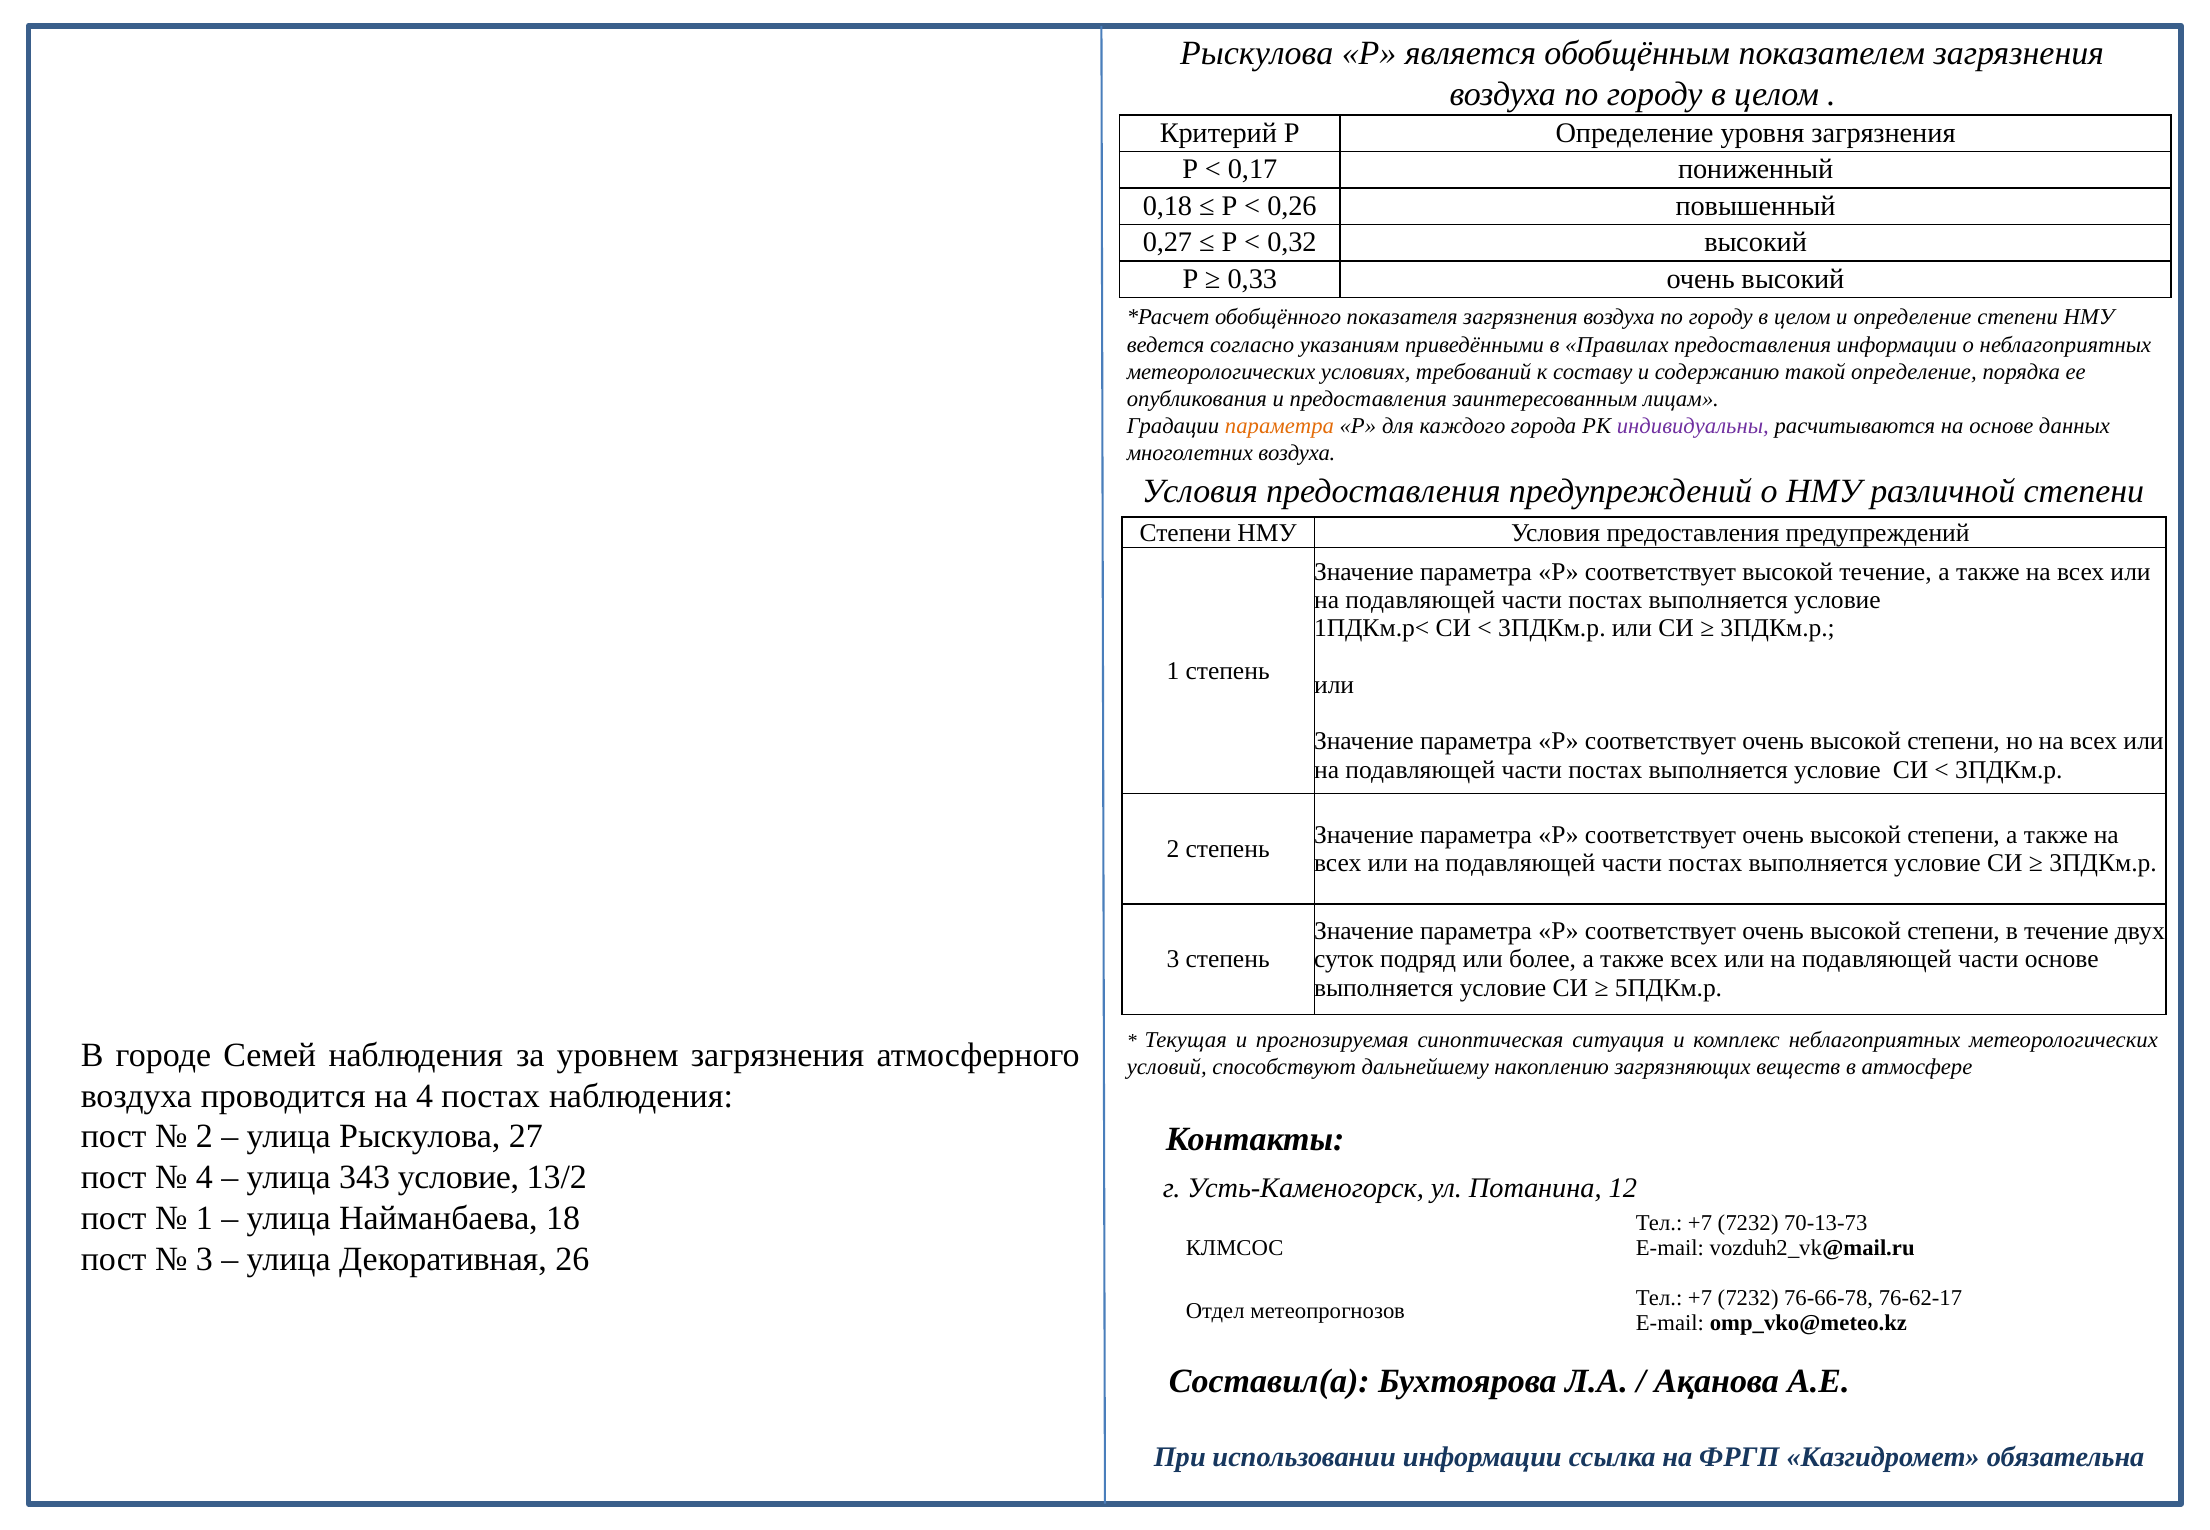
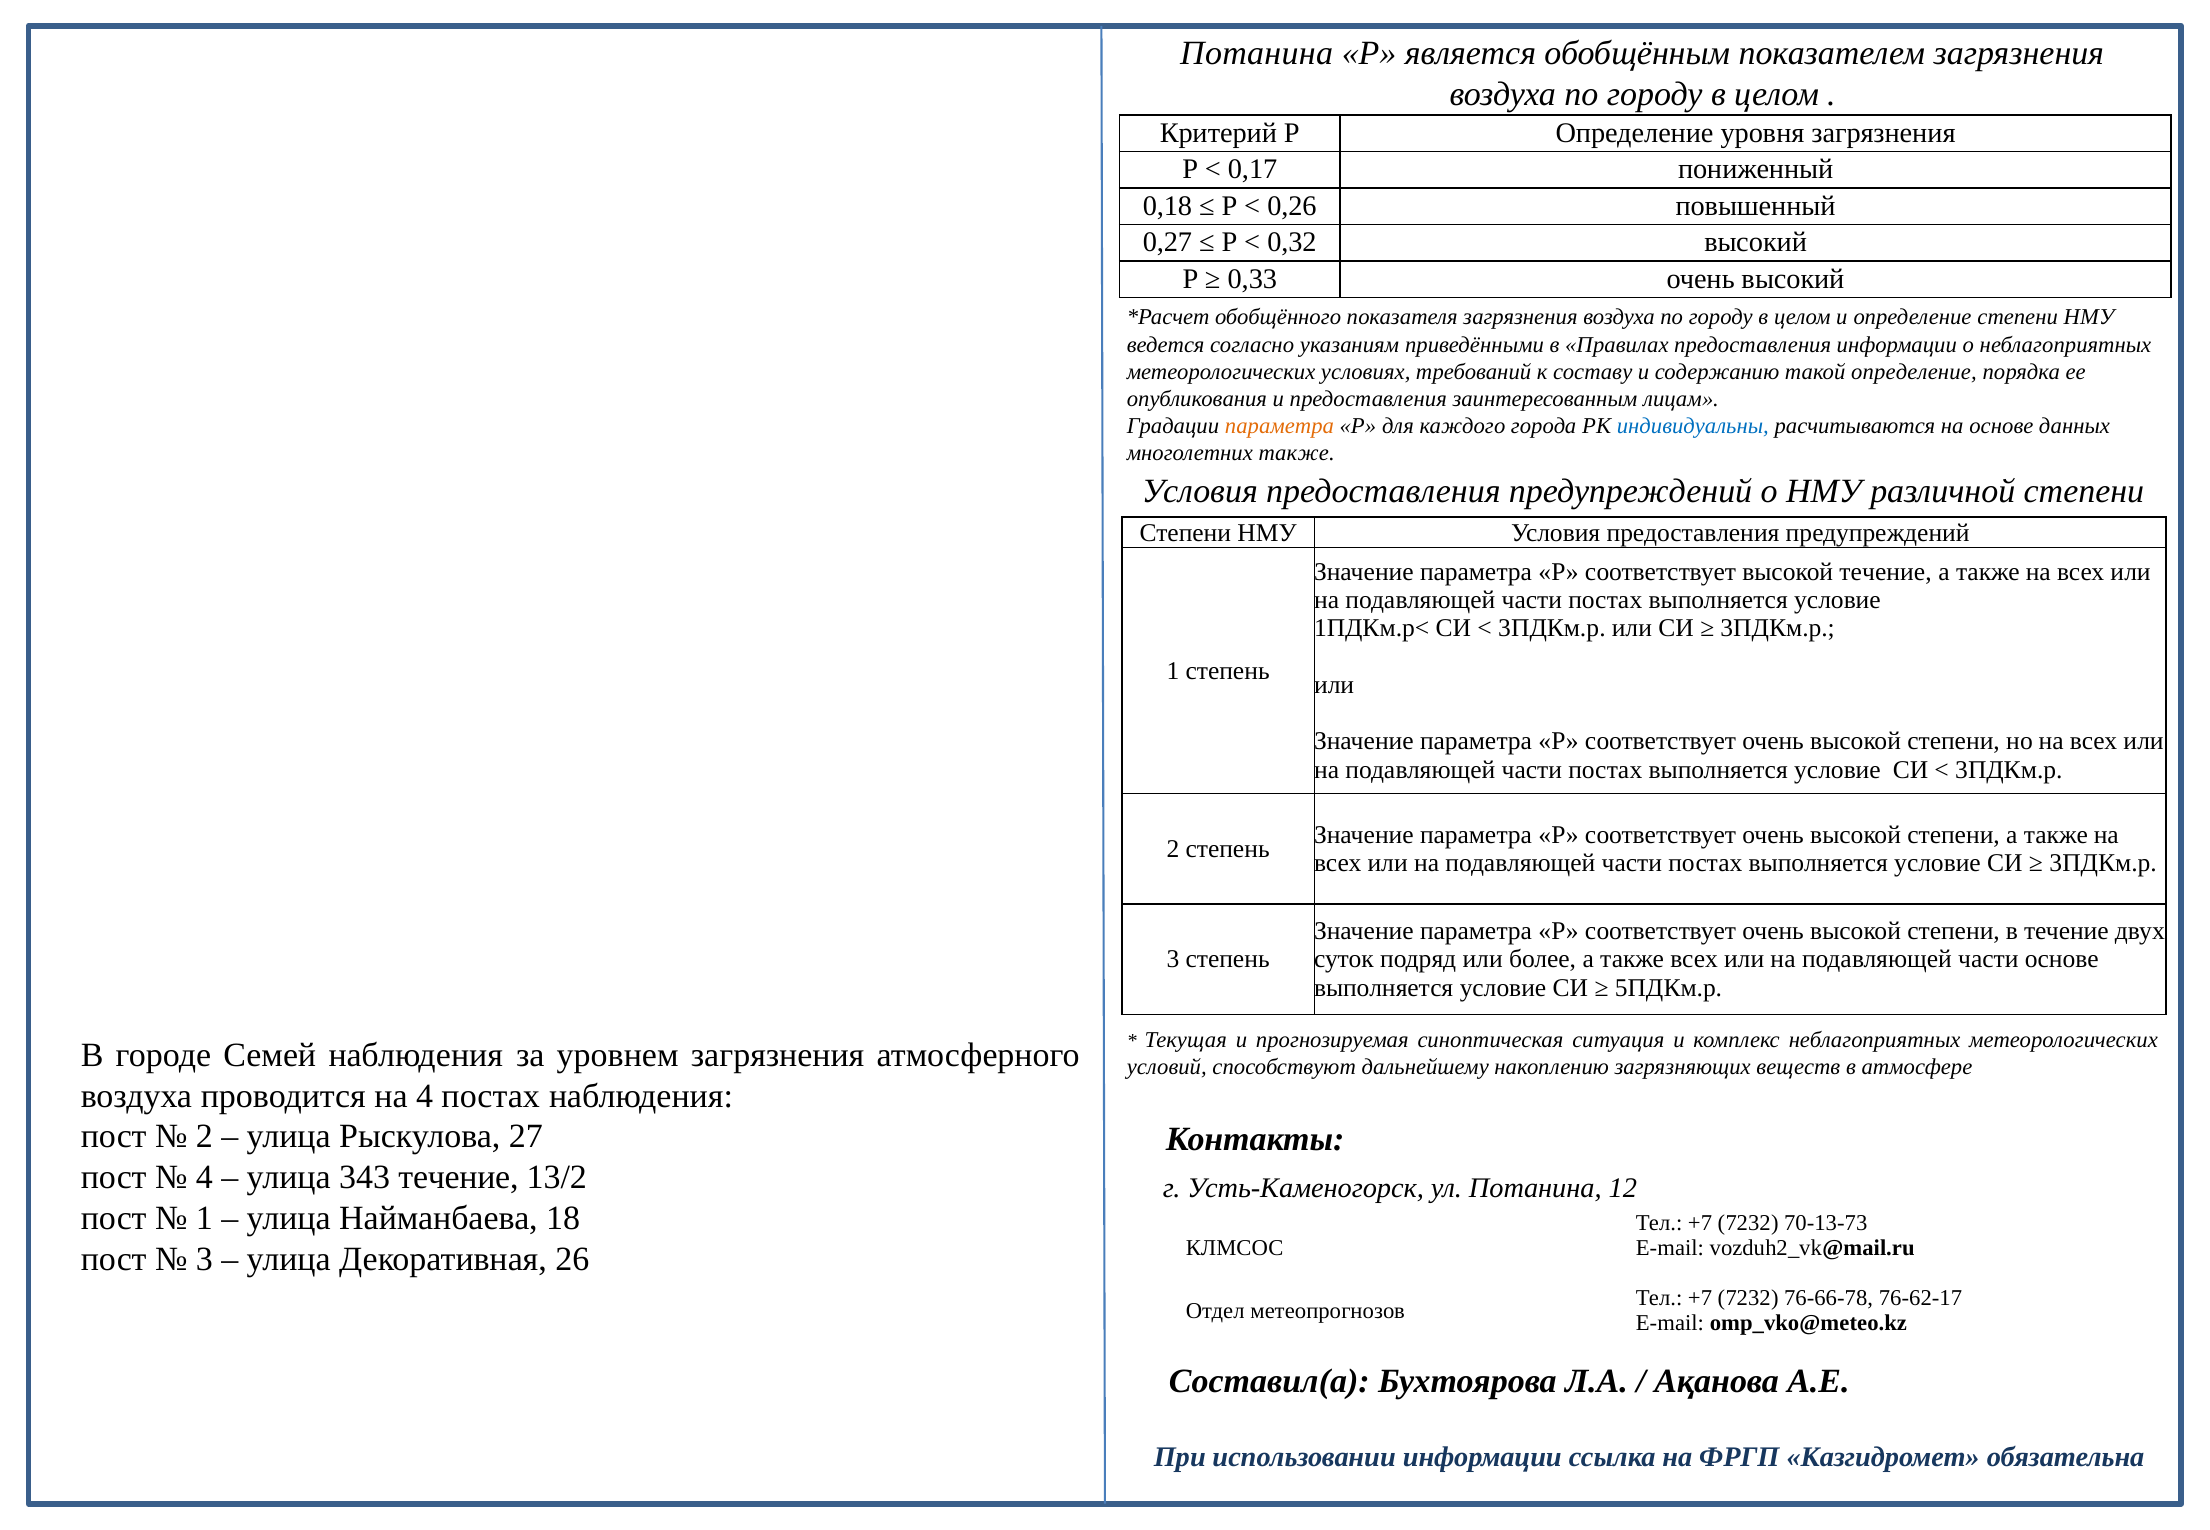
Рыскулова at (1257, 53): Рыскулова -> Потанина
индивидуальны colour: purple -> blue
многолетних воздуха: воздуха -> также
343 условие: условие -> течение
